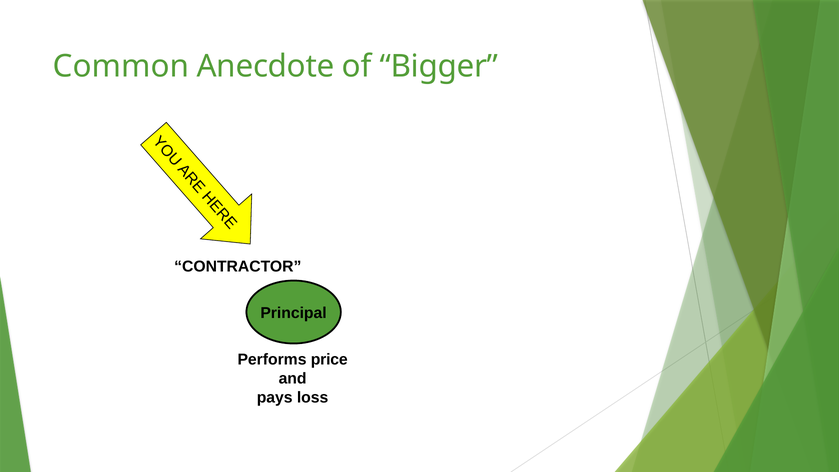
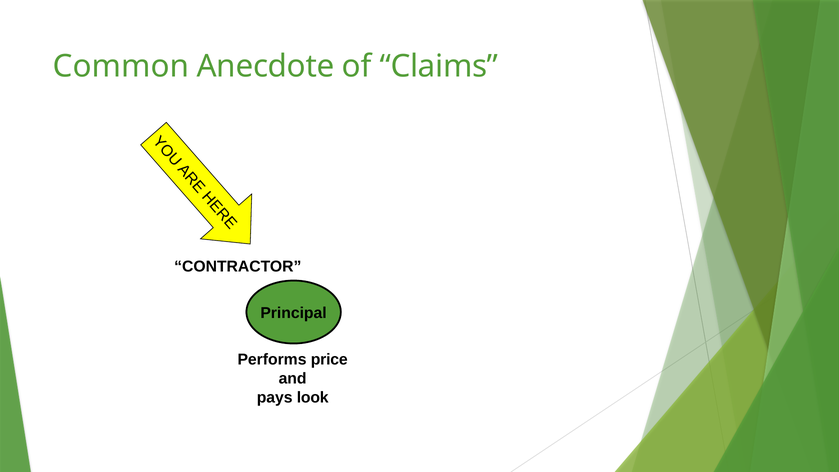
Bigger: Bigger -> Claims
loss: loss -> look
